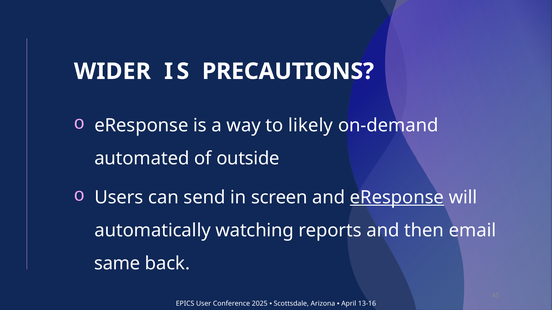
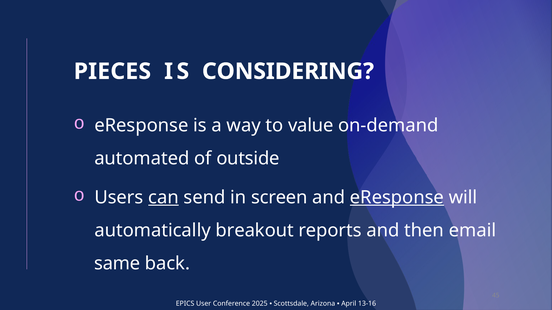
WIDER: WIDER -> PIECES
PRECAUTIONS: PRECAUTIONS -> CONSIDERING
likely: likely -> value
can underline: none -> present
watching: watching -> breakout
